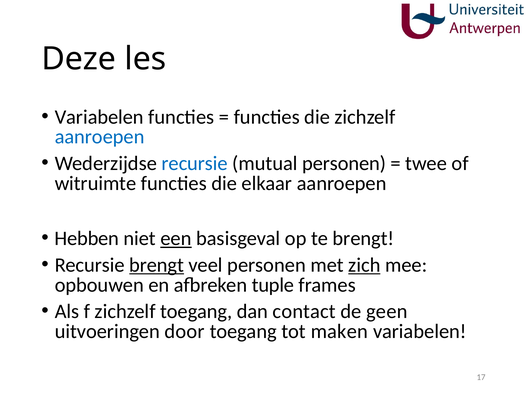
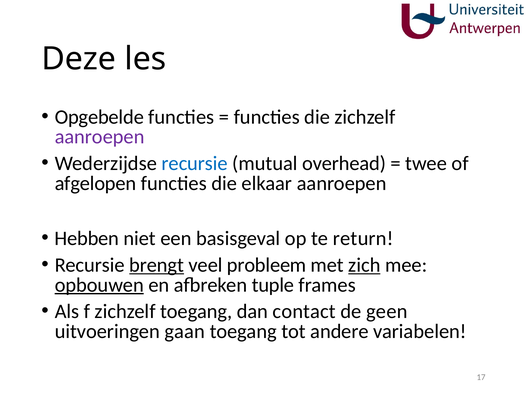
Variabelen at (99, 117): Variabelen -> Opgebelde
aanroepen at (100, 137) colour: blue -> purple
mutual personen: personen -> overhead
witruimte: witruimte -> afgelopen
een underline: present -> none
te brengt: brengt -> return
veel personen: personen -> probleem
opbouwen underline: none -> present
door: door -> gaan
maken: maken -> andere
